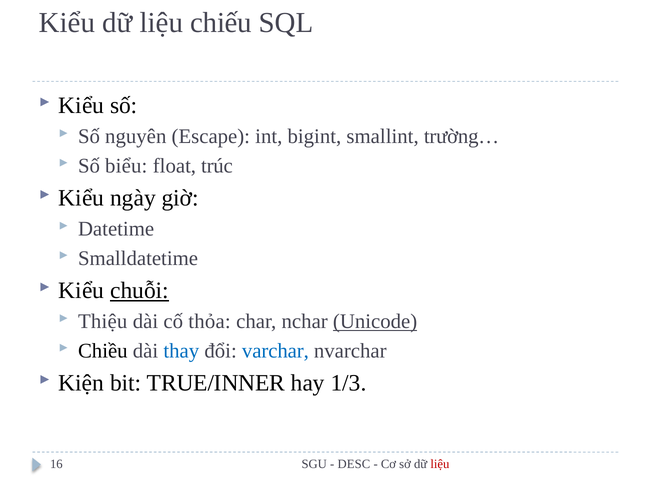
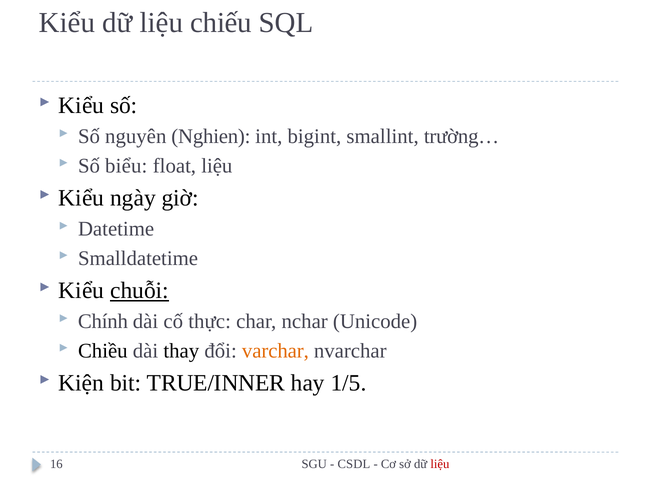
Escape: Escape -> Nghien
float trúc: trúc -> liệu
Thiệu: Thiệu -> Chính
thỏa: thỏa -> thực
Unicode underline: present -> none
thay colour: blue -> black
varchar colour: blue -> orange
1/3: 1/3 -> 1/5
DESC: DESC -> CSDL
